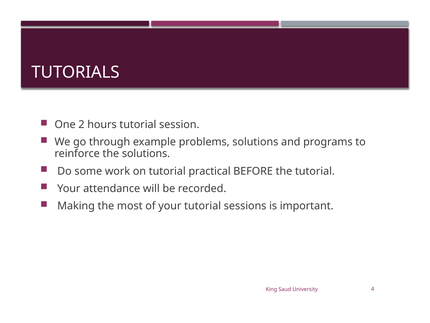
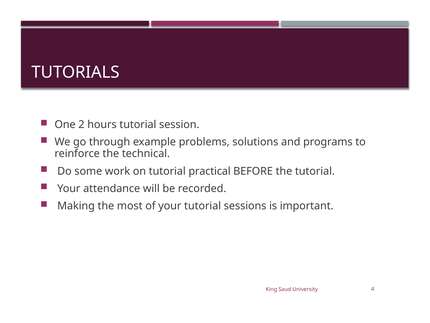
the solutions: solutions -> technical
